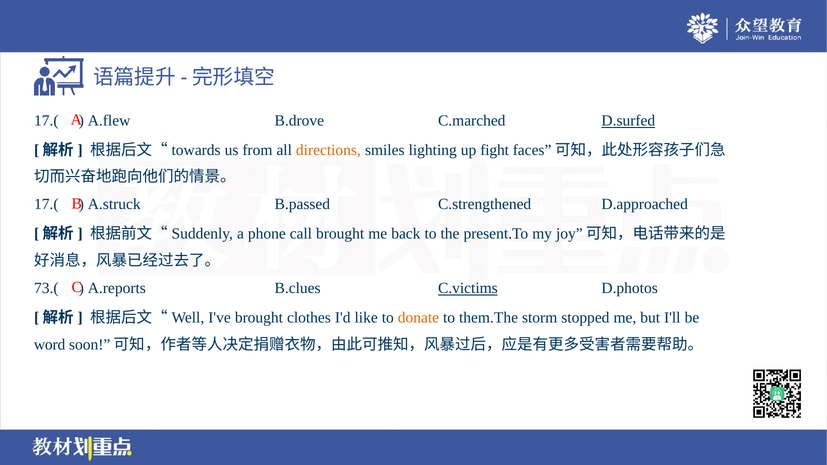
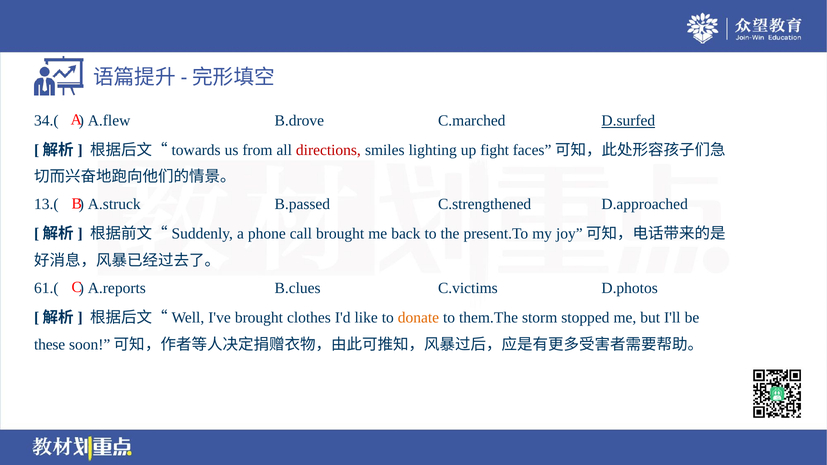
17.( at (46, 121): 17.( -> 34.(
directions colour: orange -> red
17.( at (46, 204): 17.( -> 13.(
73.(: 73.( -> 61.(
C.victims underline: present -> none
word: word -> these
